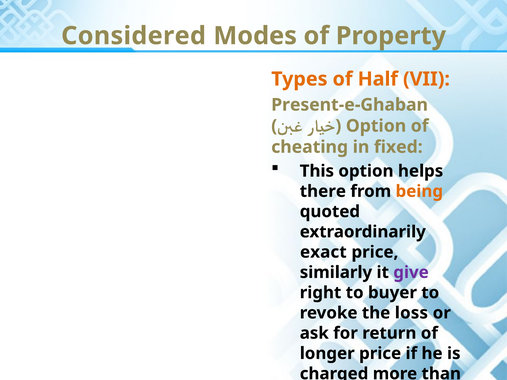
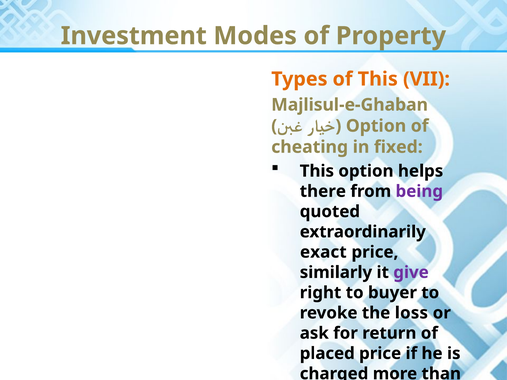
Considered: Considered -> Investment
of Half: Half -> This
Present-e-Ghaban: Present-e-Ghaban -> Majlisul-e-Ghaban
being colour: orange -> purple
longer: longer -> placed
